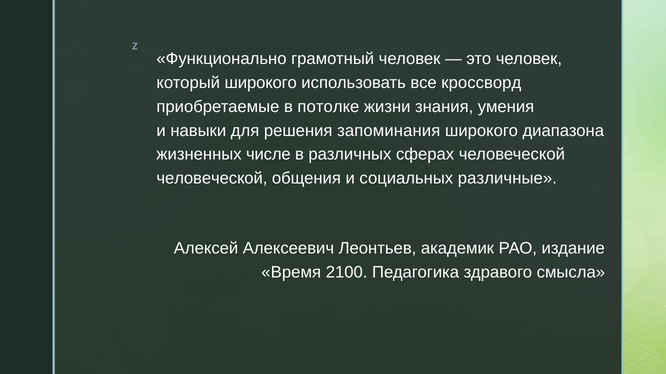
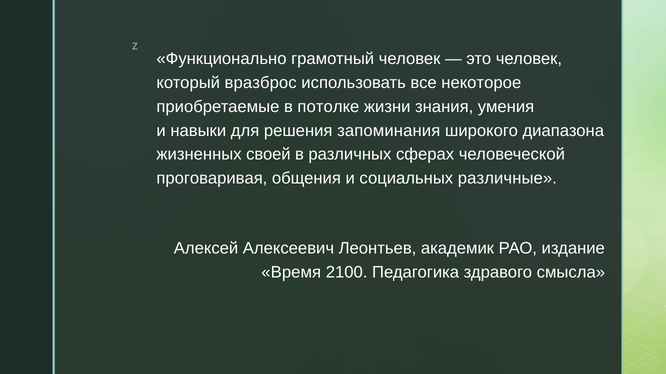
который широкого: широкого -> вразброс
кроссворд: кроссворд -> некоторое
числе: числе -> своей
человеческой at (212, 179): человеческой -> проговаривая
